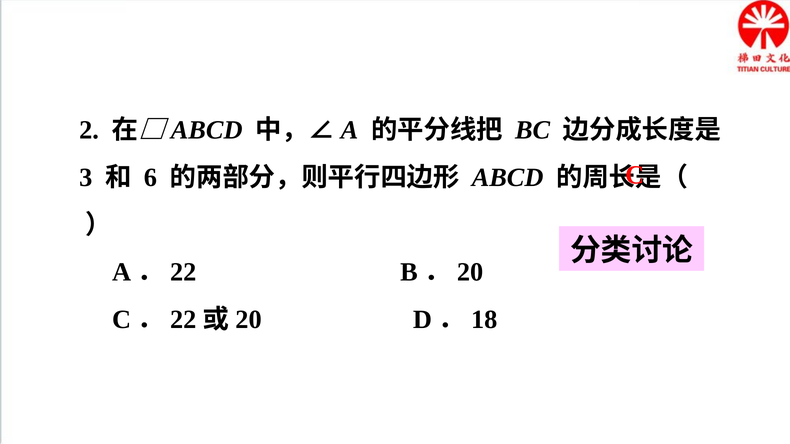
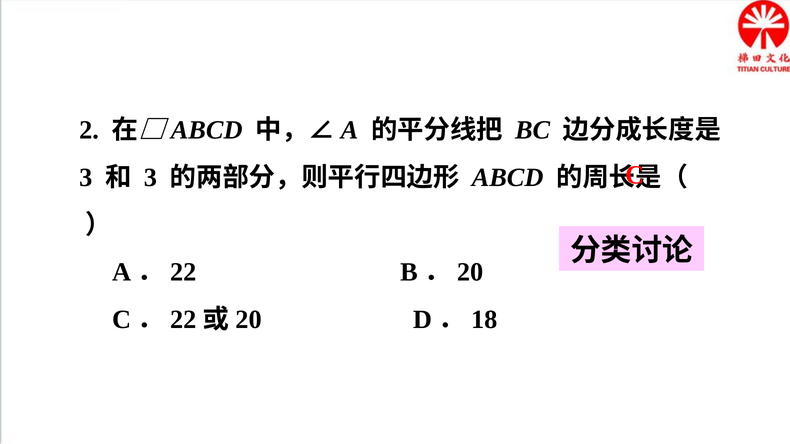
6 at (150, 178): 6 -> 3
